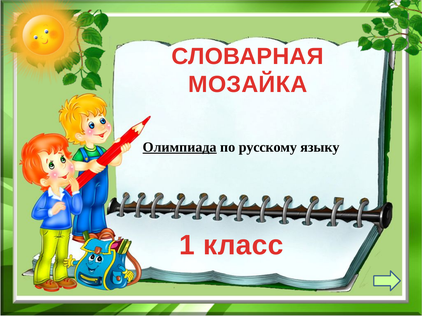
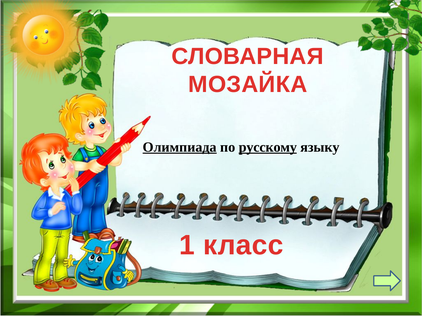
русскому underline: none -> present
